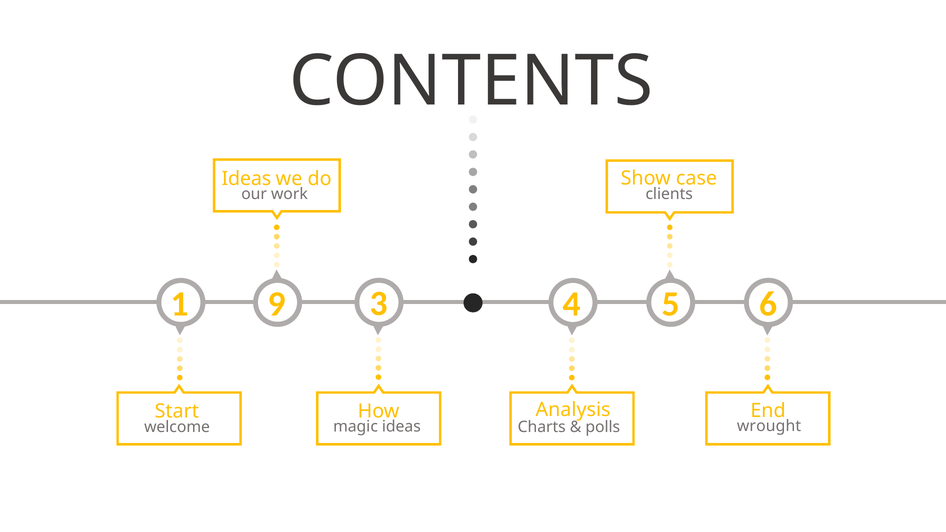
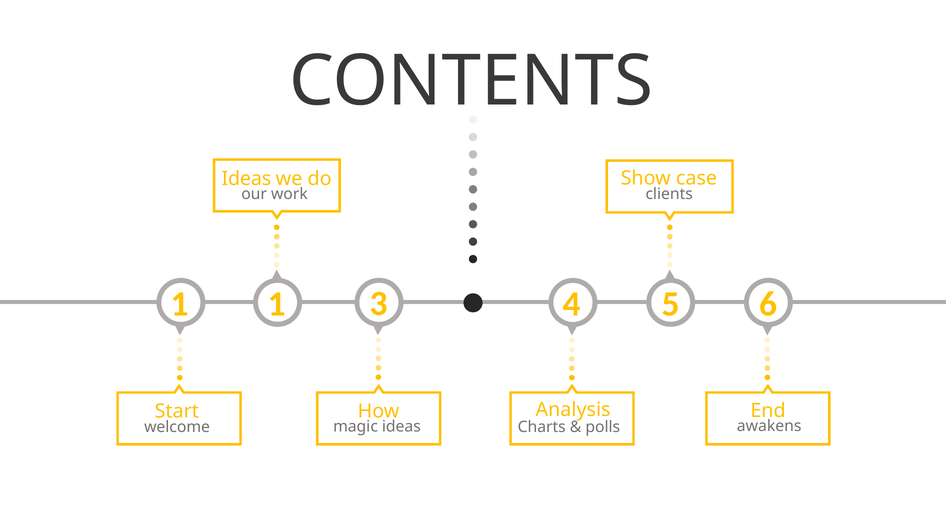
1 9: 9 -> 1
wrought: wrought -> awakens
